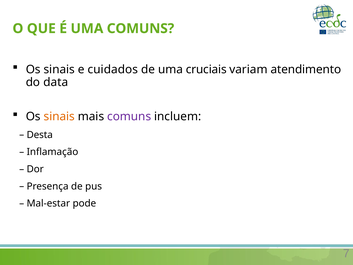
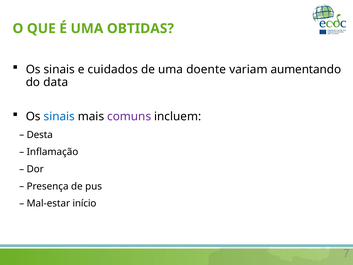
UMA COMUNS: COMUNS -> OBTIDAS
cruciais: cruciais -> doente
atendimento: atendimento -> aumentando
sinais at (59, 116) colour: orange -> blue
pode: pode -> início
